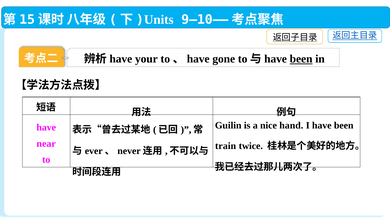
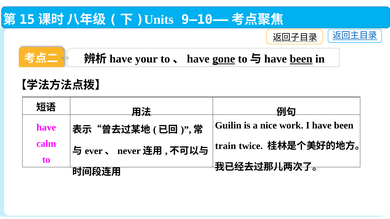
gone underline: none -> present
hand: hand -> work
near: near -> calm
